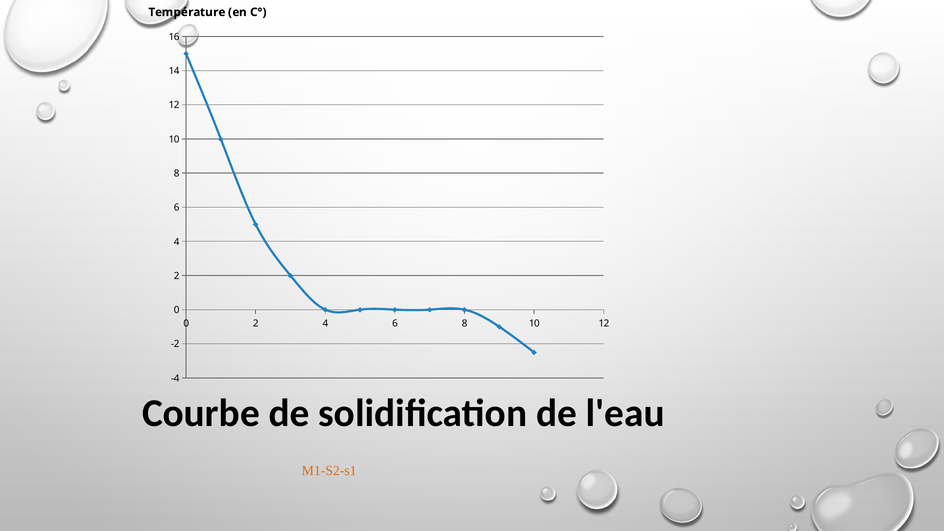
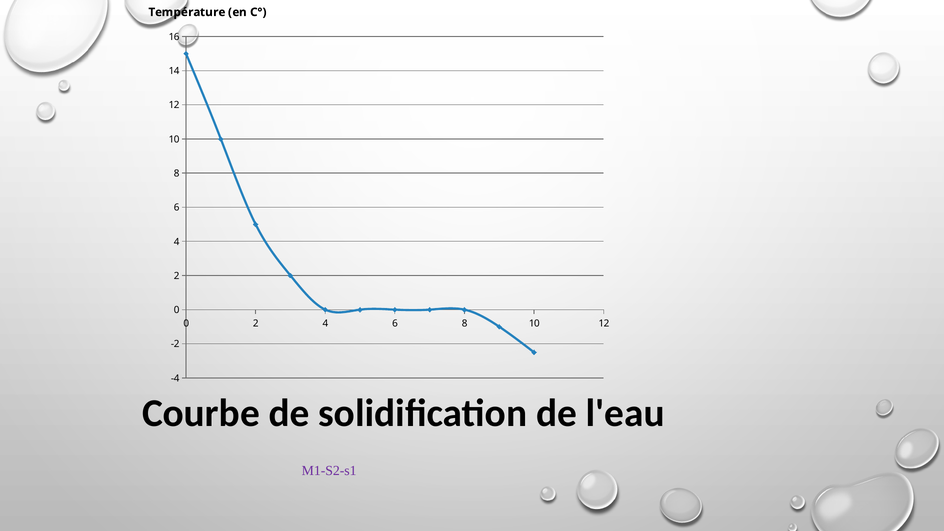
M1-S2-s1 colour: orange -> purple
